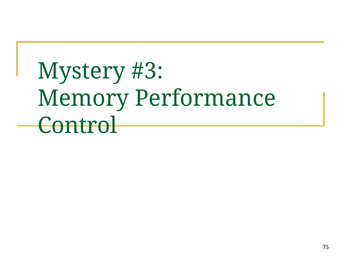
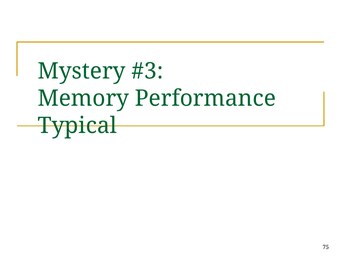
Control: Control -> Typical
